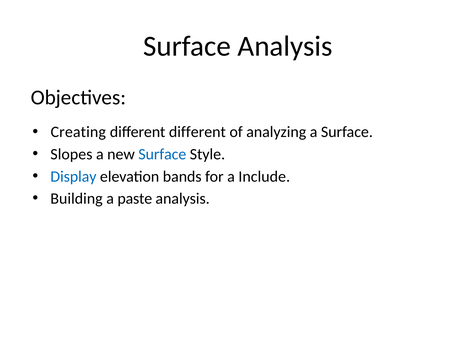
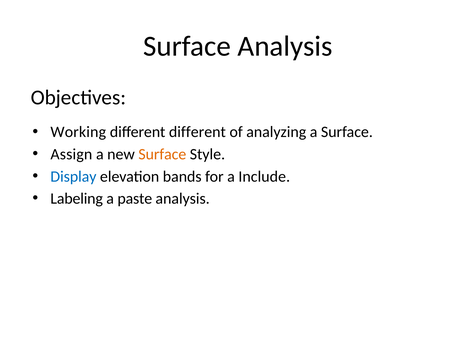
Creating: Creating -> Working
Slopes: Slopes -> Assign
Surface at (162, 154) colour: blue -> orange
Building: Building -> Labeling
